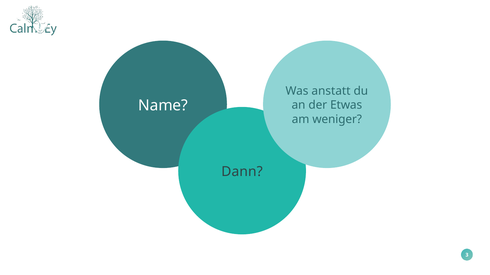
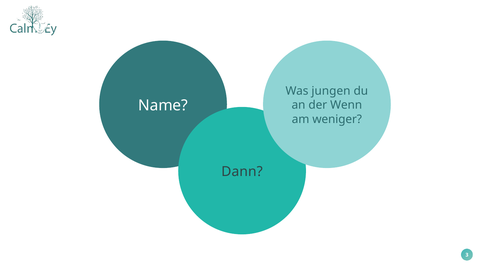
anstatt: anstatt -> jungen
Etwas: Etwas -> Wenn
